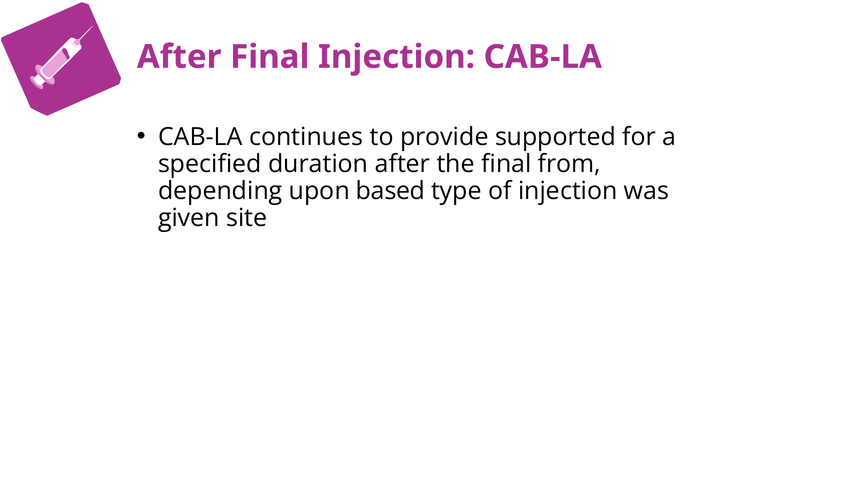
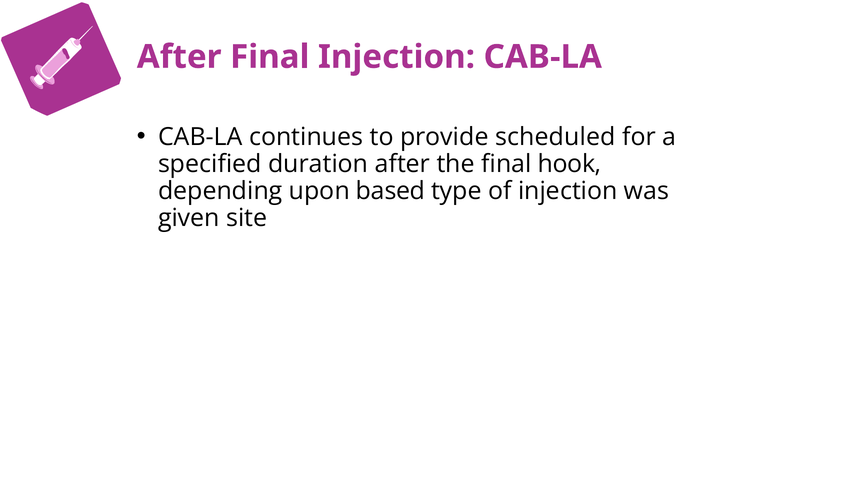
supported: supported -> scheduled
from: from -> hook
